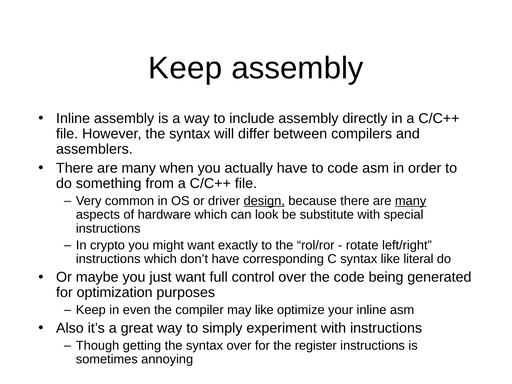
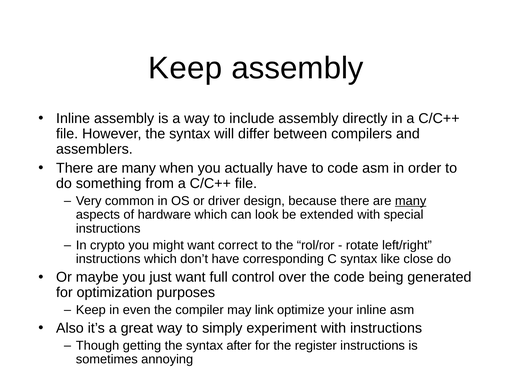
design underline: present -> none
substitute: substitute -> extended
exactly: exactly -> correct
literal: literal -> close
may like: like -> link
syntax over: over -> after
